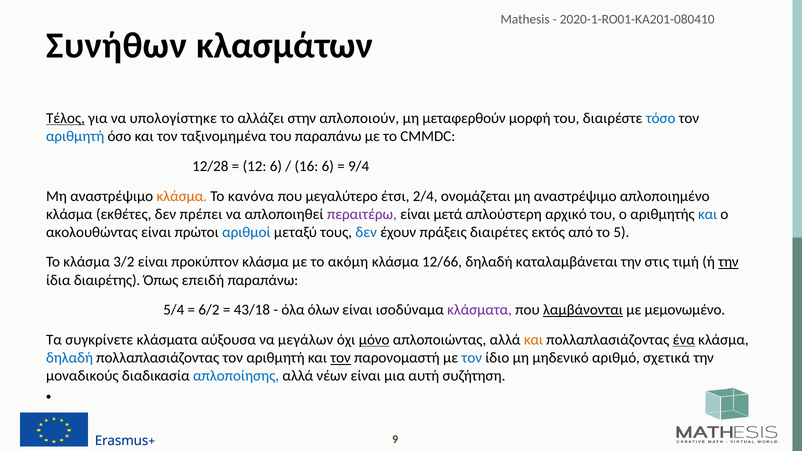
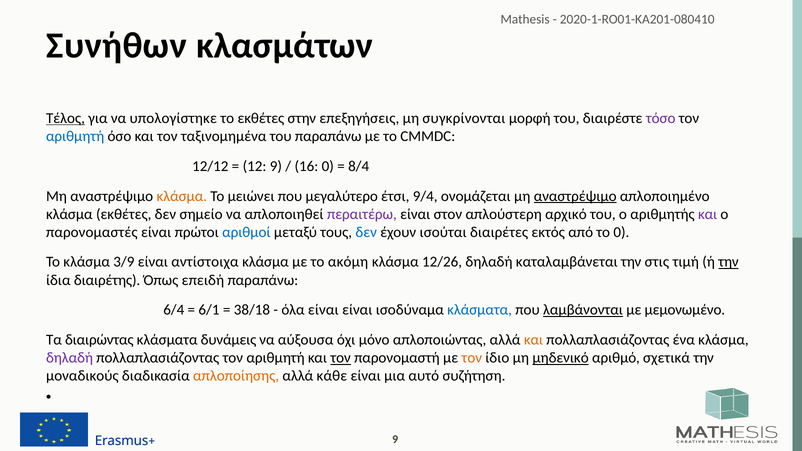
το αλλάζει: αλλάζει -> εκθέτες
απλοποιούν: απλοποιούν -> επεξηγήσεις
μεταφερθούν: μεταφερθούν -> συγκρίνονται
τόσο colour: blue -> purple
12/28: 12/28 -> 12/12
12 6: 6 -> 9
16 6: 6 -> 0
9/4: 9/4 -> 8/4
κανόνα: κανόνα -> μειώνει
2/4: 2/4 -> 9/4
αναστρέψιμο at (575, 196) underline: none -> present
πρέπει: πρέπει -> σημείο
μετά: μετά -> στον
και at (708, 214) colour: blue -> purple
ακολουθώντας: ακολουθώντας -> παρονομαστές
πράξεις: πράξεις -> ισούται
το 5: 5 -> 0
3/2: 3/2 -> 3/9
προκύπτον: προκύπτον -> αντίστοιχα
12/66: 12/66 -> 12/26
5/4: 5/4 -> 6/4
6/2: 6/2 -> 6/1
43/18: 43/18 -> 38/18
όλα όλων: όλων -> είναι
κλάσματα at (480, 310) colour: purple -> blue
συγκρίνετε: συγκρίνετε -> διαιρώντας
αύξουσα: αύξουσα -> δυνάμεις
μεγάλων: μεγάλων -> αύξουσα
μόνο underline: present -> none
ένα underline: present -> none
δηλαδή at (70, 358) colour: blue -> purple
τον at (472, 358) colour: blue -> orange
μηδενικό underline: none -> present
απλοποίησης colour: blue -> orange
νέων: νέων -> κάθε
αυτή: αυτή -> αυτό
